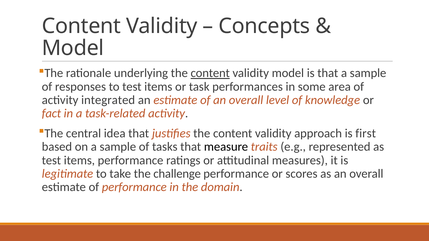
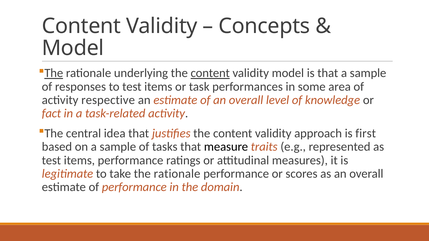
The at (54, 73) underline: none -> present
integrated: integrated -> respective
take the challenge: challenge -> rationale
